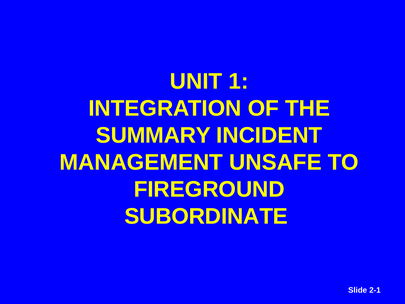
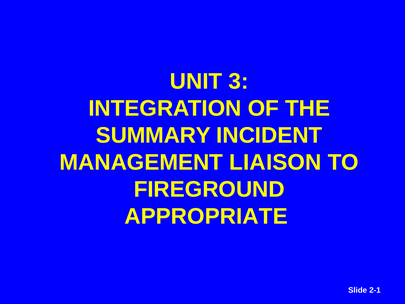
1: 1 -> 3
UNSAFE: UNSAFE -> LIAISON
SUBORDINATE: SUBORDINATE -> APPROPRIATE
